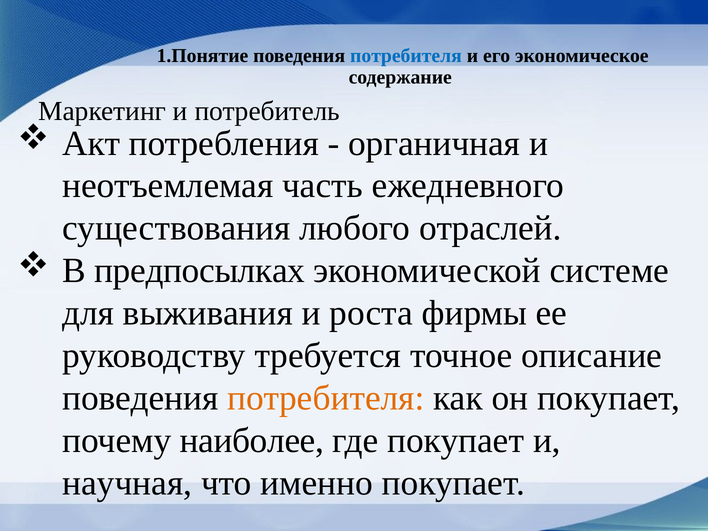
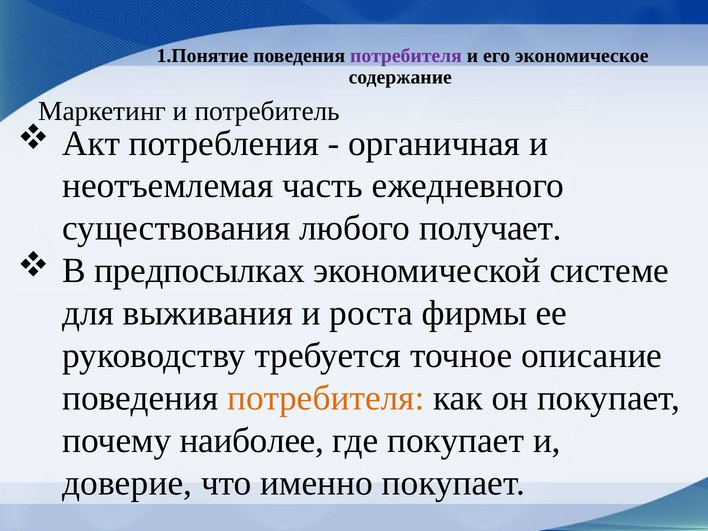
потребителя at (406, 56) colour: blue -> purple
отраслей: отраслей -> получает
научная: научная -> доверие
